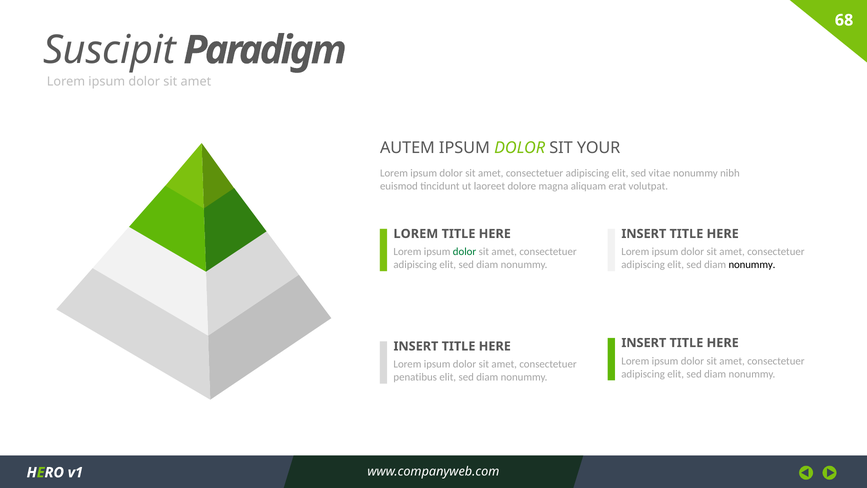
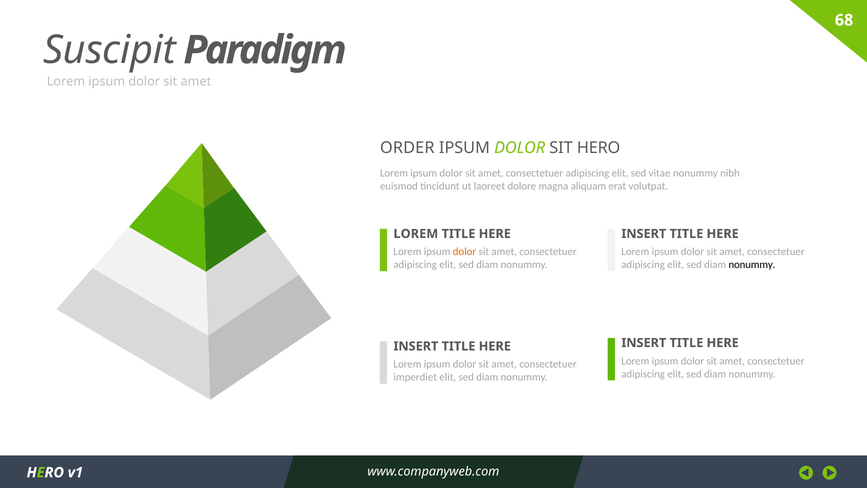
AUTEM: AUTEM -> ORDER
SIT YOUR: YOUR -> HERO
dolor at (465, 252) colour: green -> orange
penatibus: penatibus -> imperdiet
